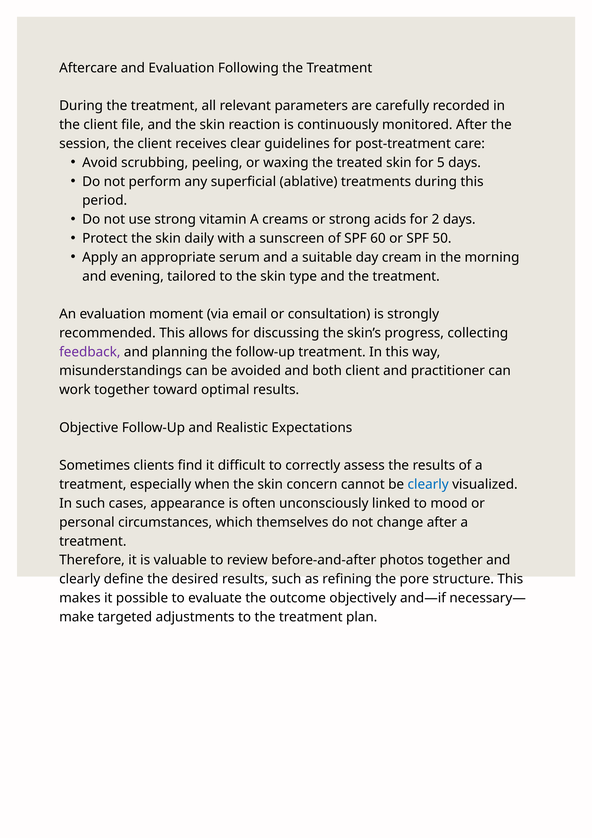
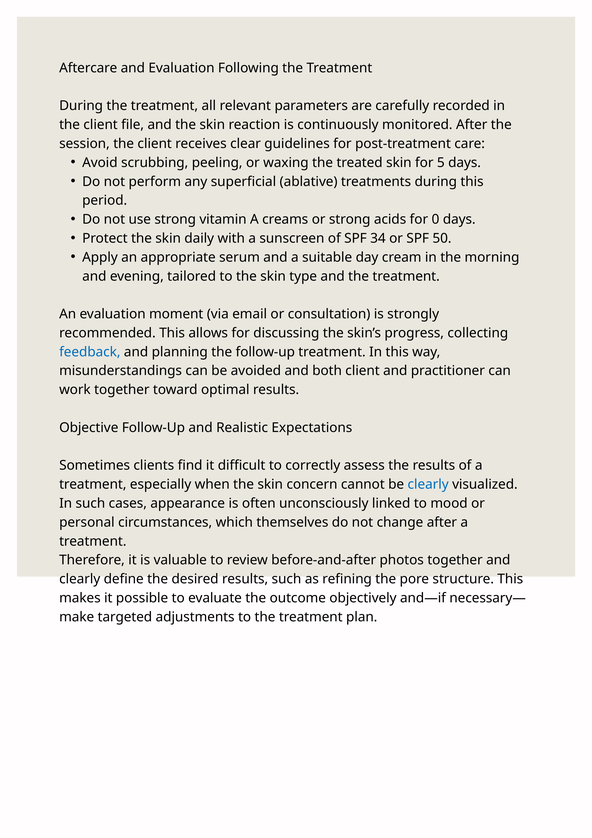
2: 2 -> 0
60: 60 -> 34
feedback colour: purple -> blue
